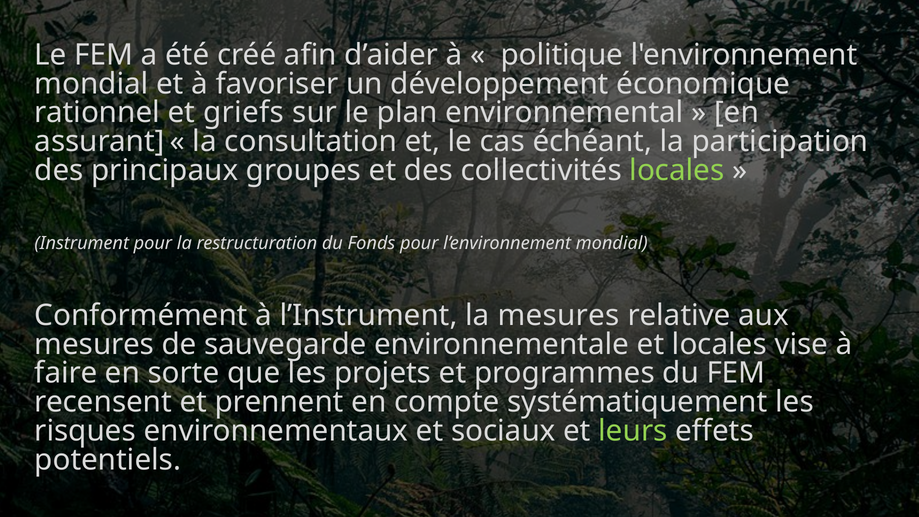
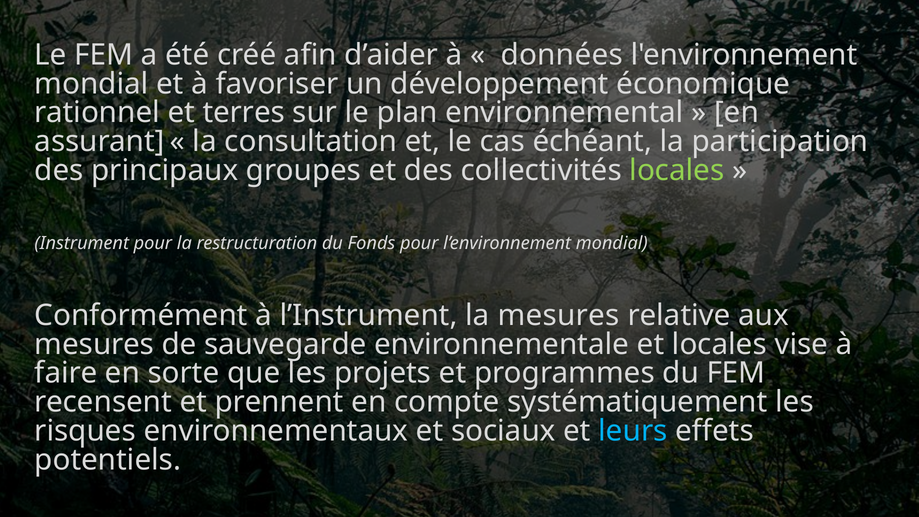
politique: politique -> données
griefs: griefs -> terres
leurs colour: light green -> light blue
